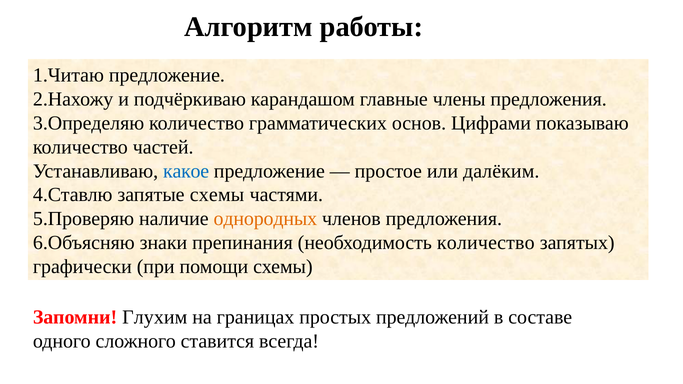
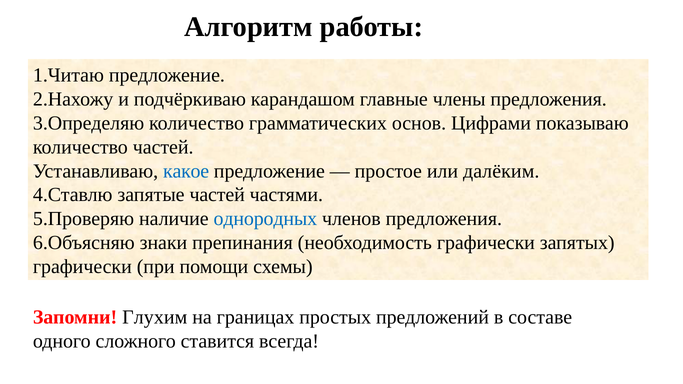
запятые схемы: схемы -> частей
однородных colour: orange -> blue
необходимость количество: количество -> графически
